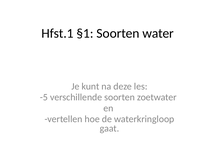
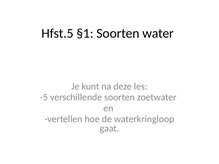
Hfst.1: Hfst.1 -> Hfst.5
